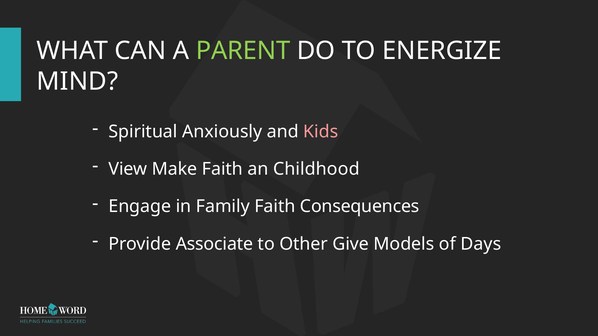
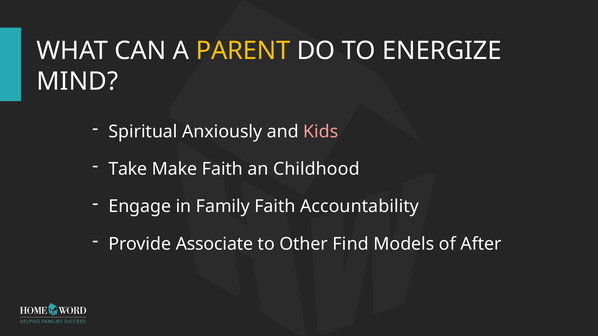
PARENT colour: light green -> yellow
View: View -> Take
Consequences: Consequences -> Accountability
Give: Give -> Find
Days: Days -> After
